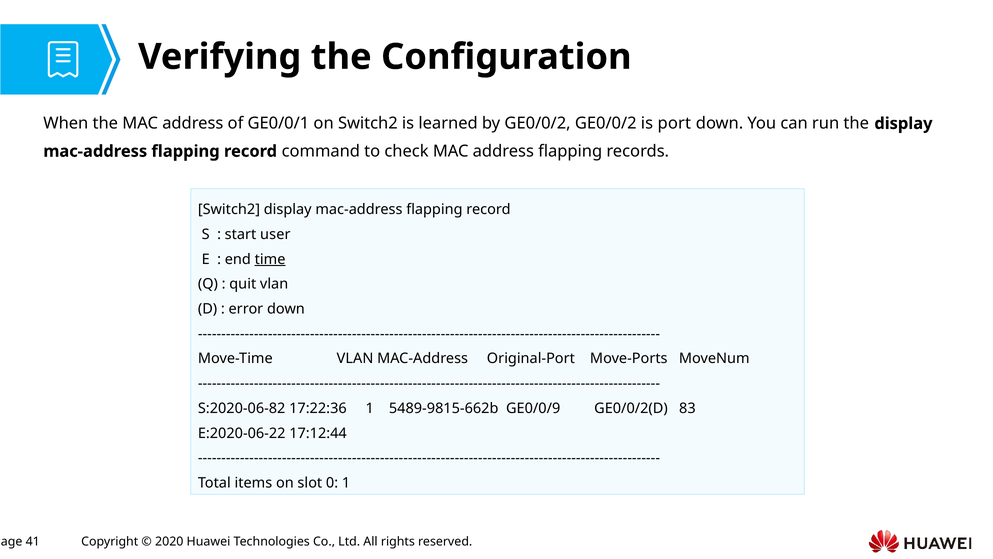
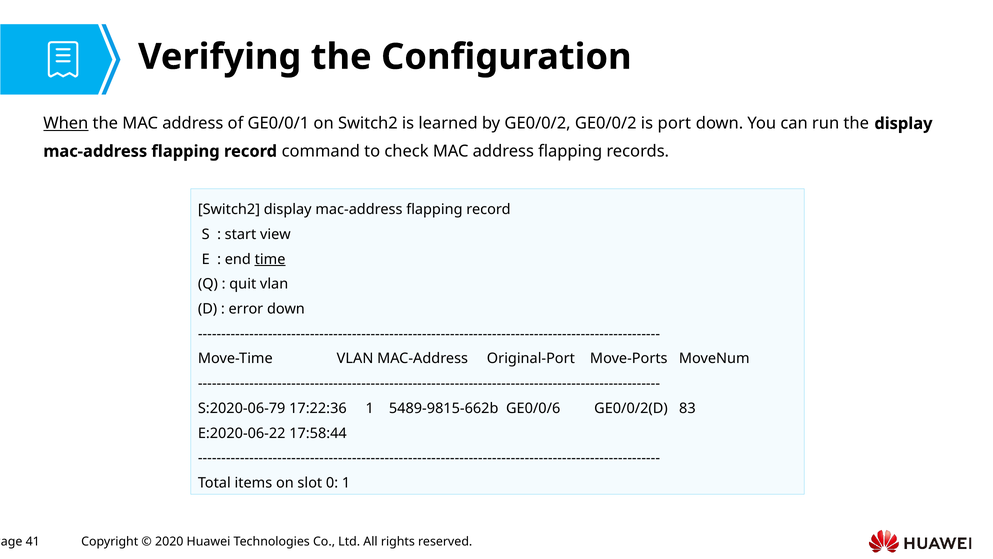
When underline: none -> present
user: user -> view
S:2020-06-82: S:2020-06-82 -> S:2020-06-79
GE0/0/9: GE0/0/9 -> GE0/0/6
17:12:44: 17:12:44 -> 17:58:44
